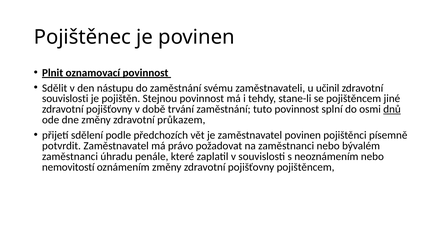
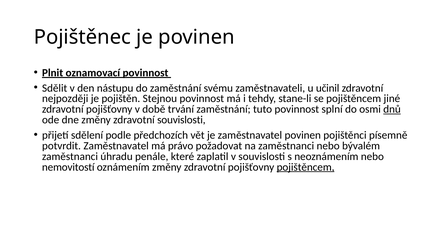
souvislosti at (65, 99): souvislosti -> nejpozději
zdravotní průkazem: průkazem -> souvislosti
pojištěncem at (306, 167) underline: none -> present
